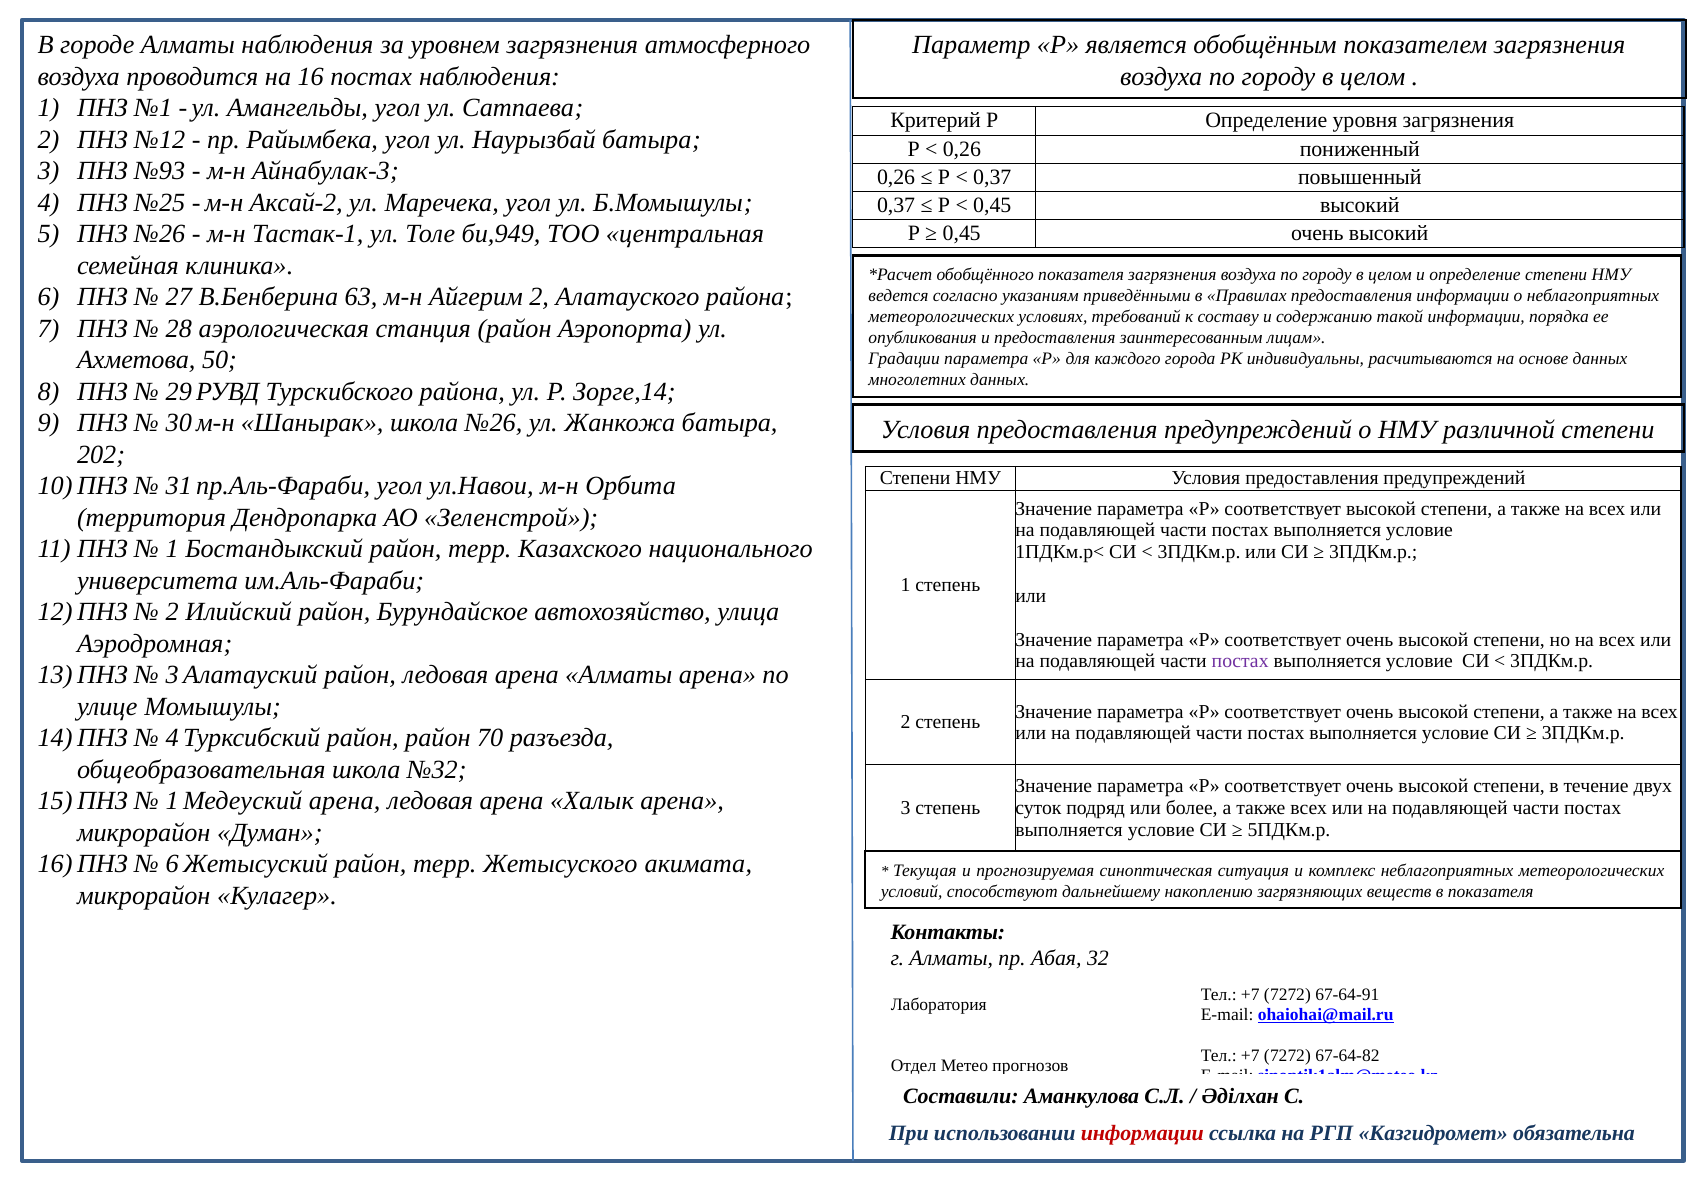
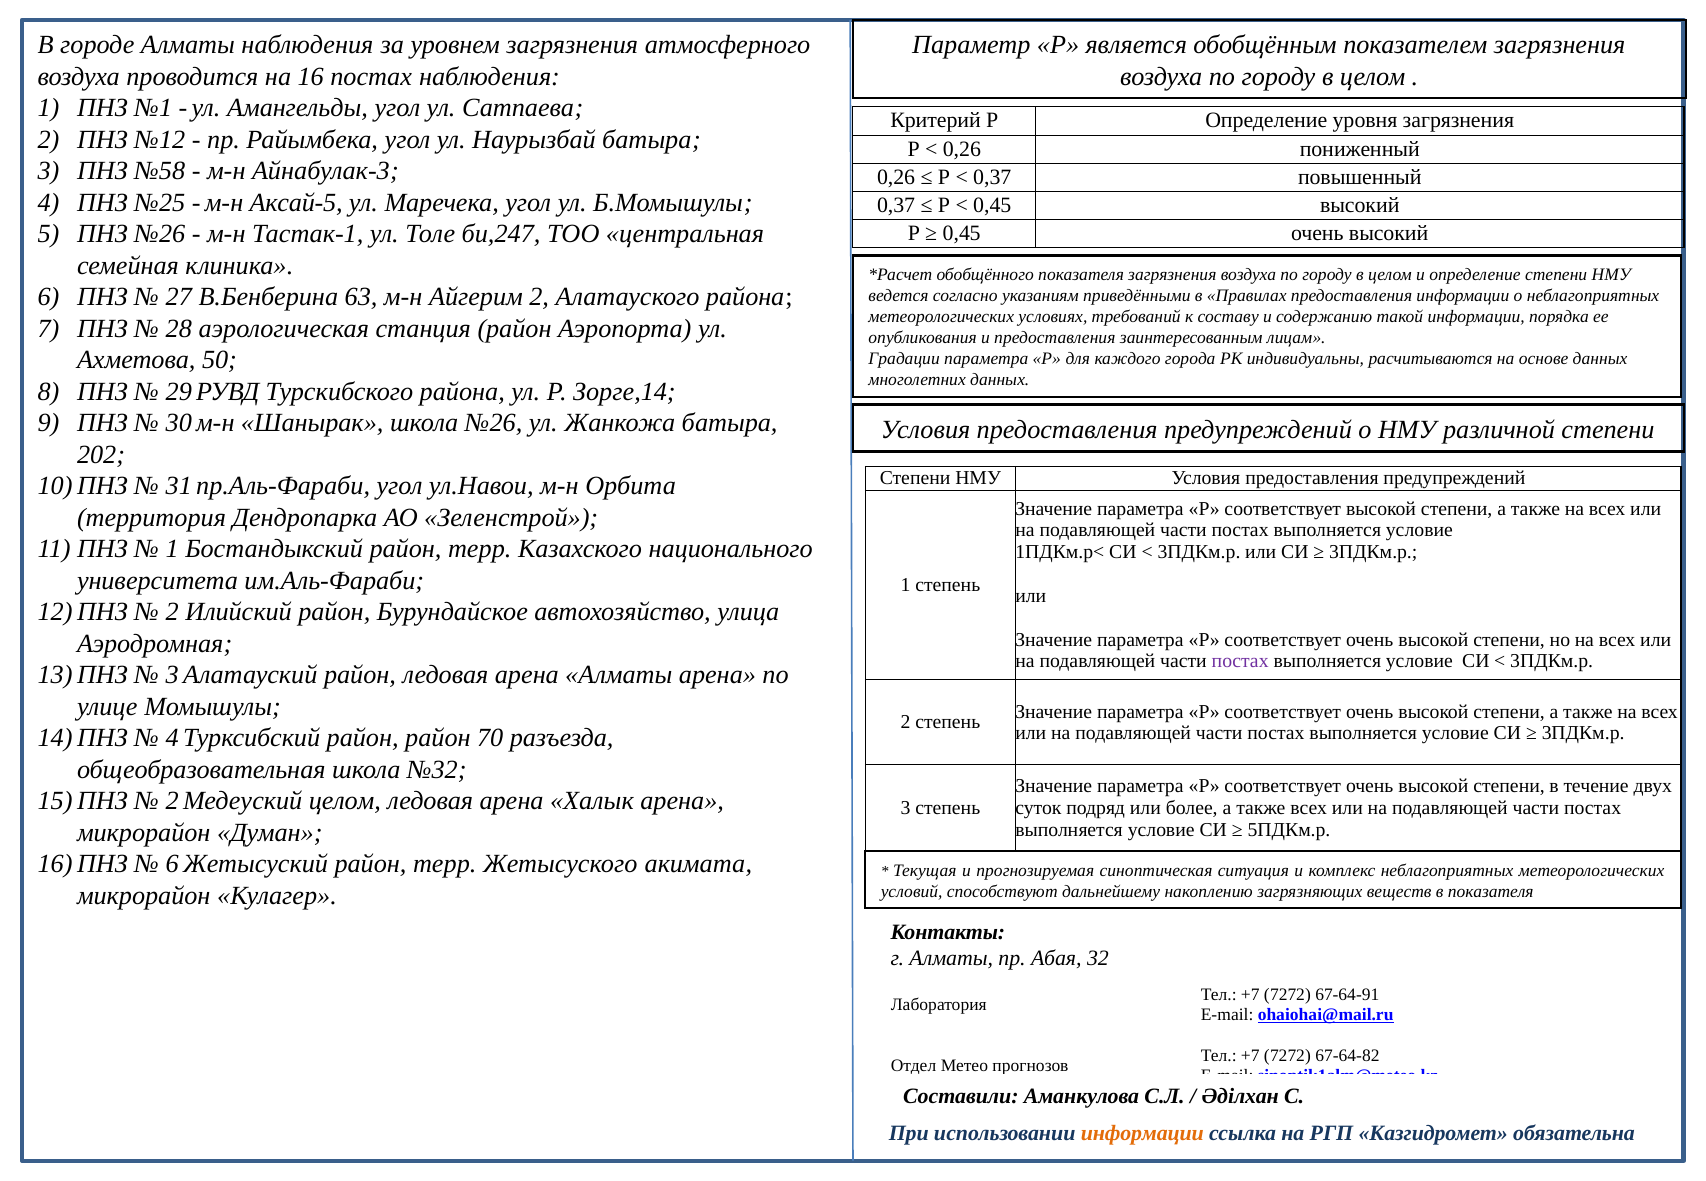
№93: №93 -> №58
Аксай-2: Аксай-2 -> Аксай-5
би,949: би,949 -> би,247
1 at (172, 801): 1 -> 2
Медеуский арена: арена -> целом
информации at (1142, 1134) colour: red -> orange
